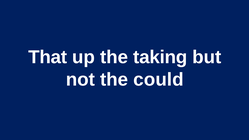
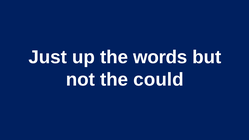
That: That -> Just
taking: taking -> words
